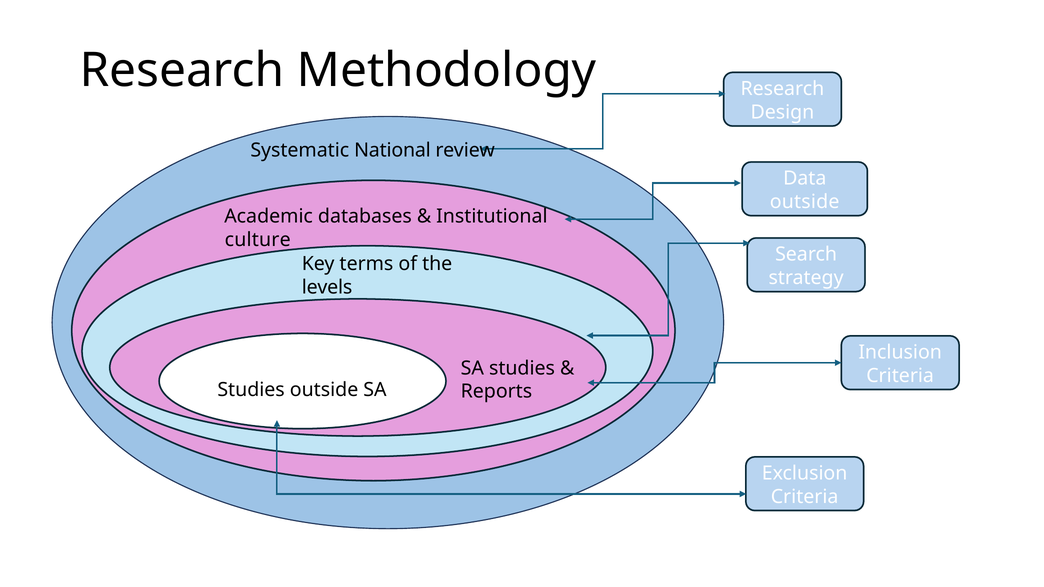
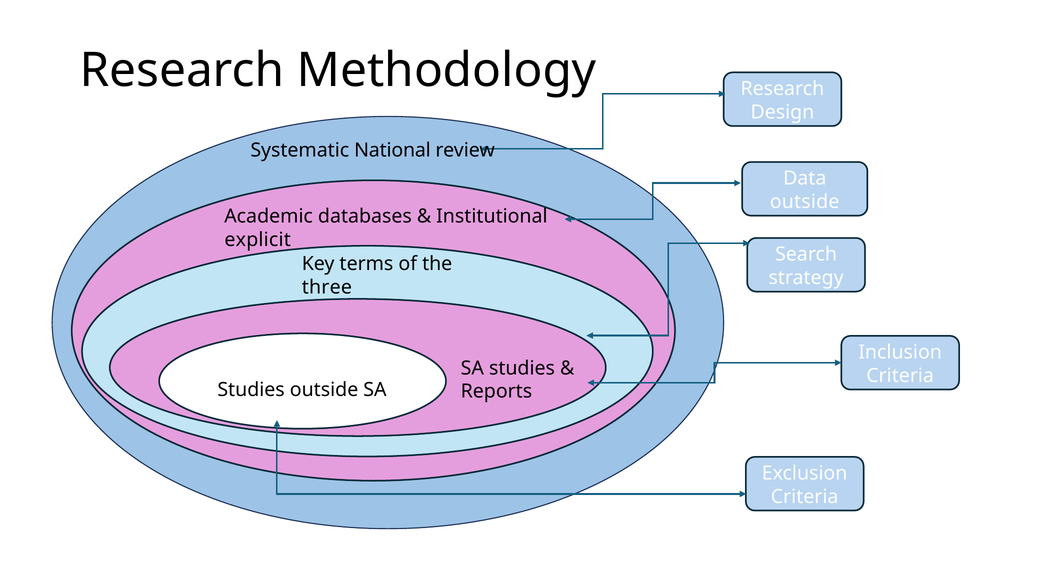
culture: culture -> explicit
levels: levels -> three
